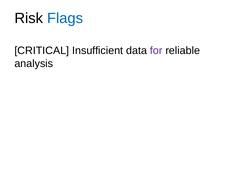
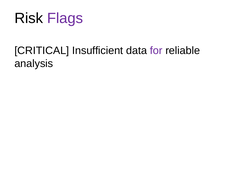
Flags colour: blue -> purple
